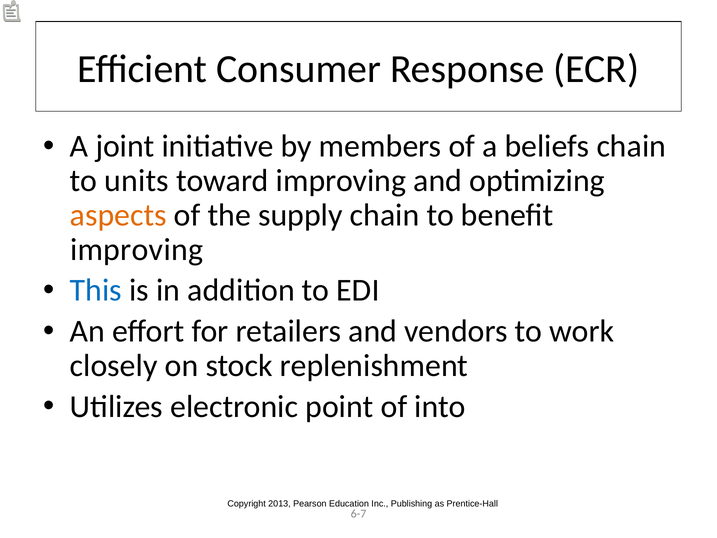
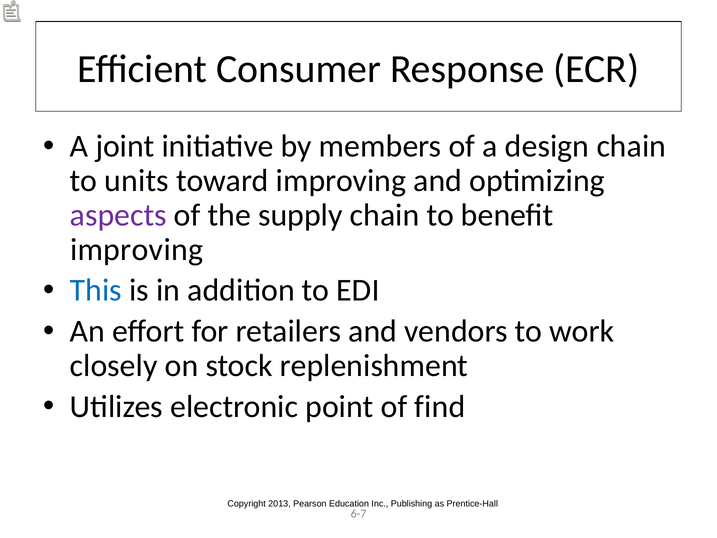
beliefs: beliefs -> design
aspects colour: orange -> purple
into: into -> find
